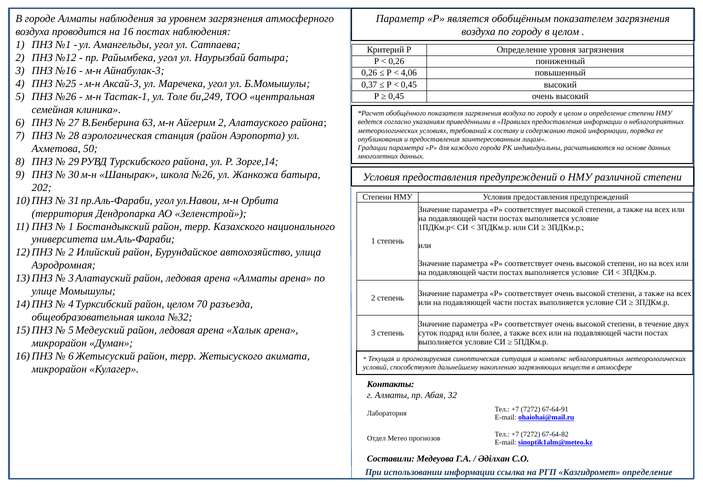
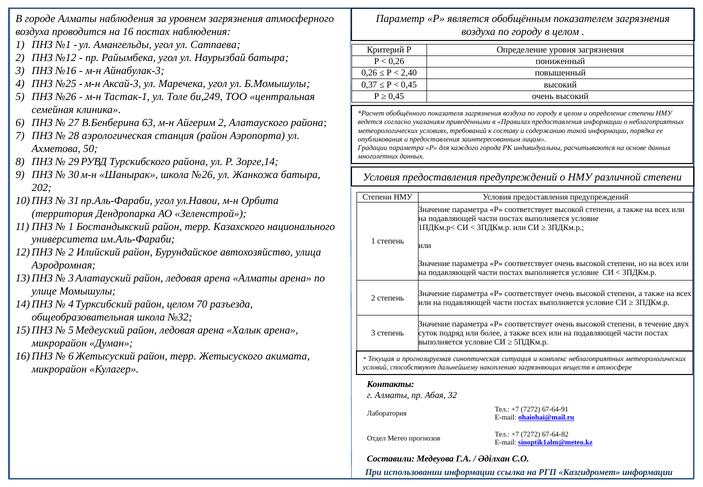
4,06: 4,06 -> 2,40
Казгидромет определение: определение -> информации
